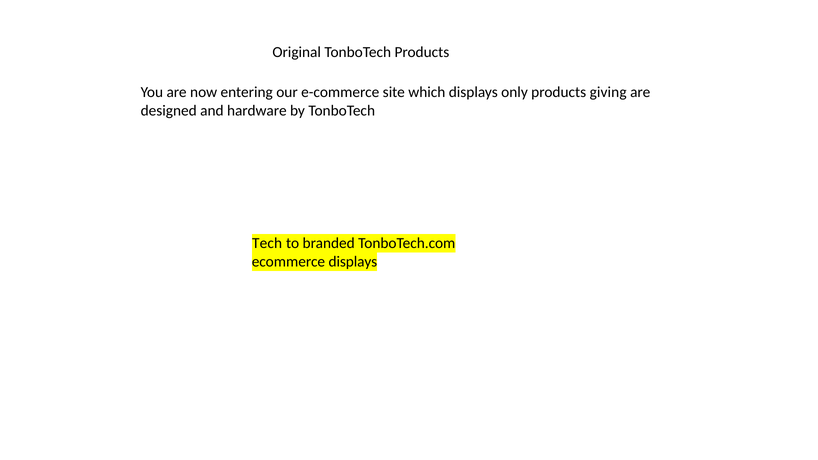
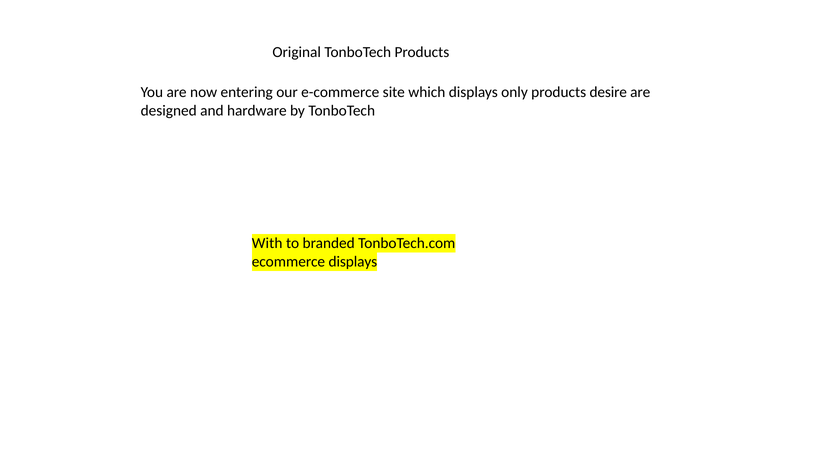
giving: giving -> desire
Tech: Tech -> With
